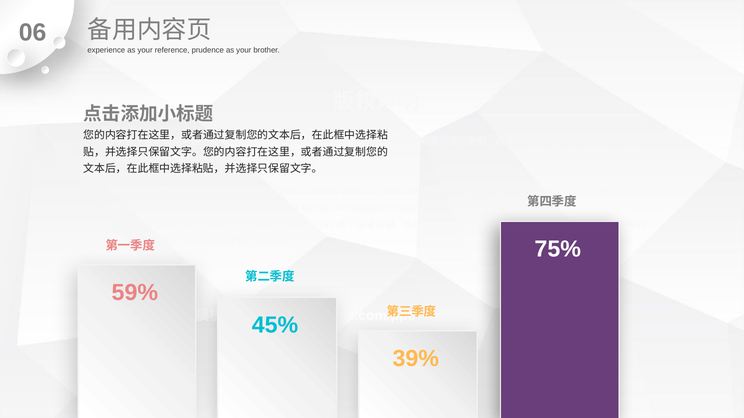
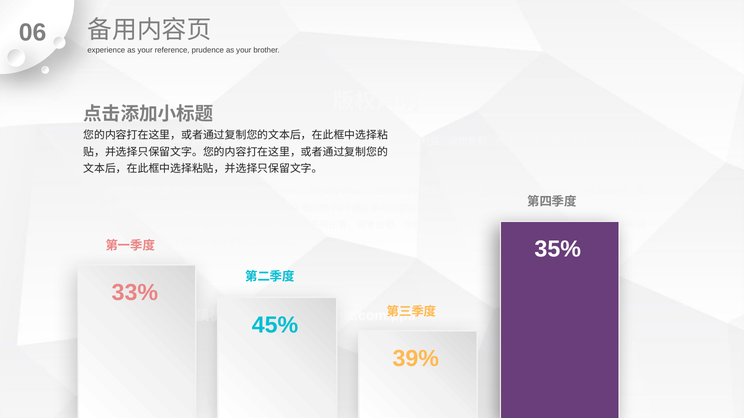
75%: 75% -> 35%
59%: 59% -> 33%
